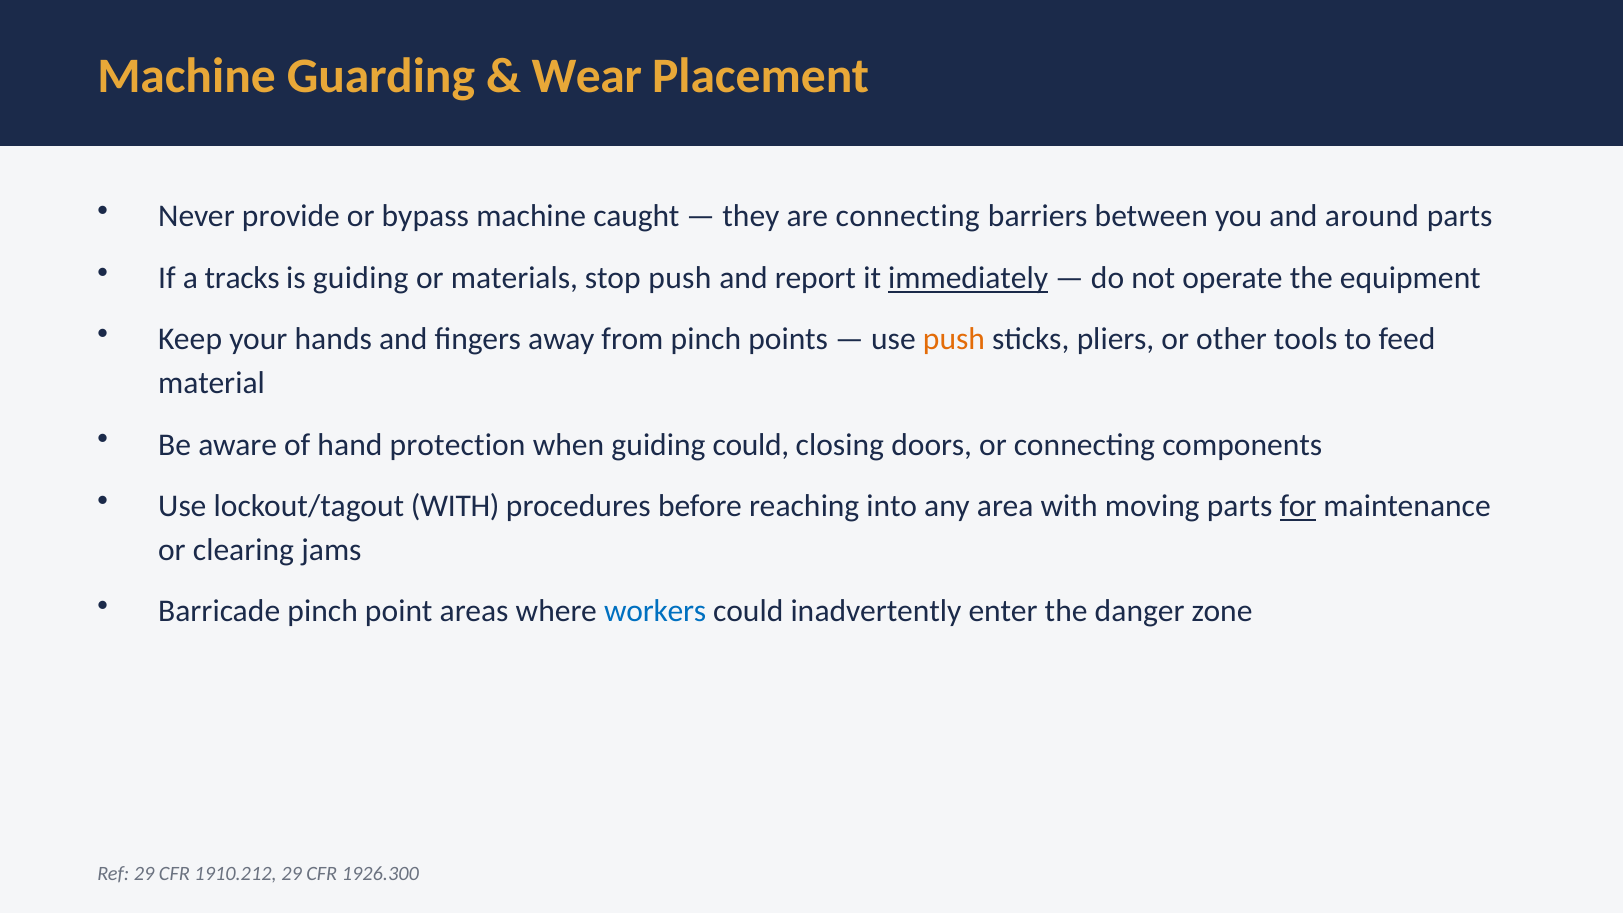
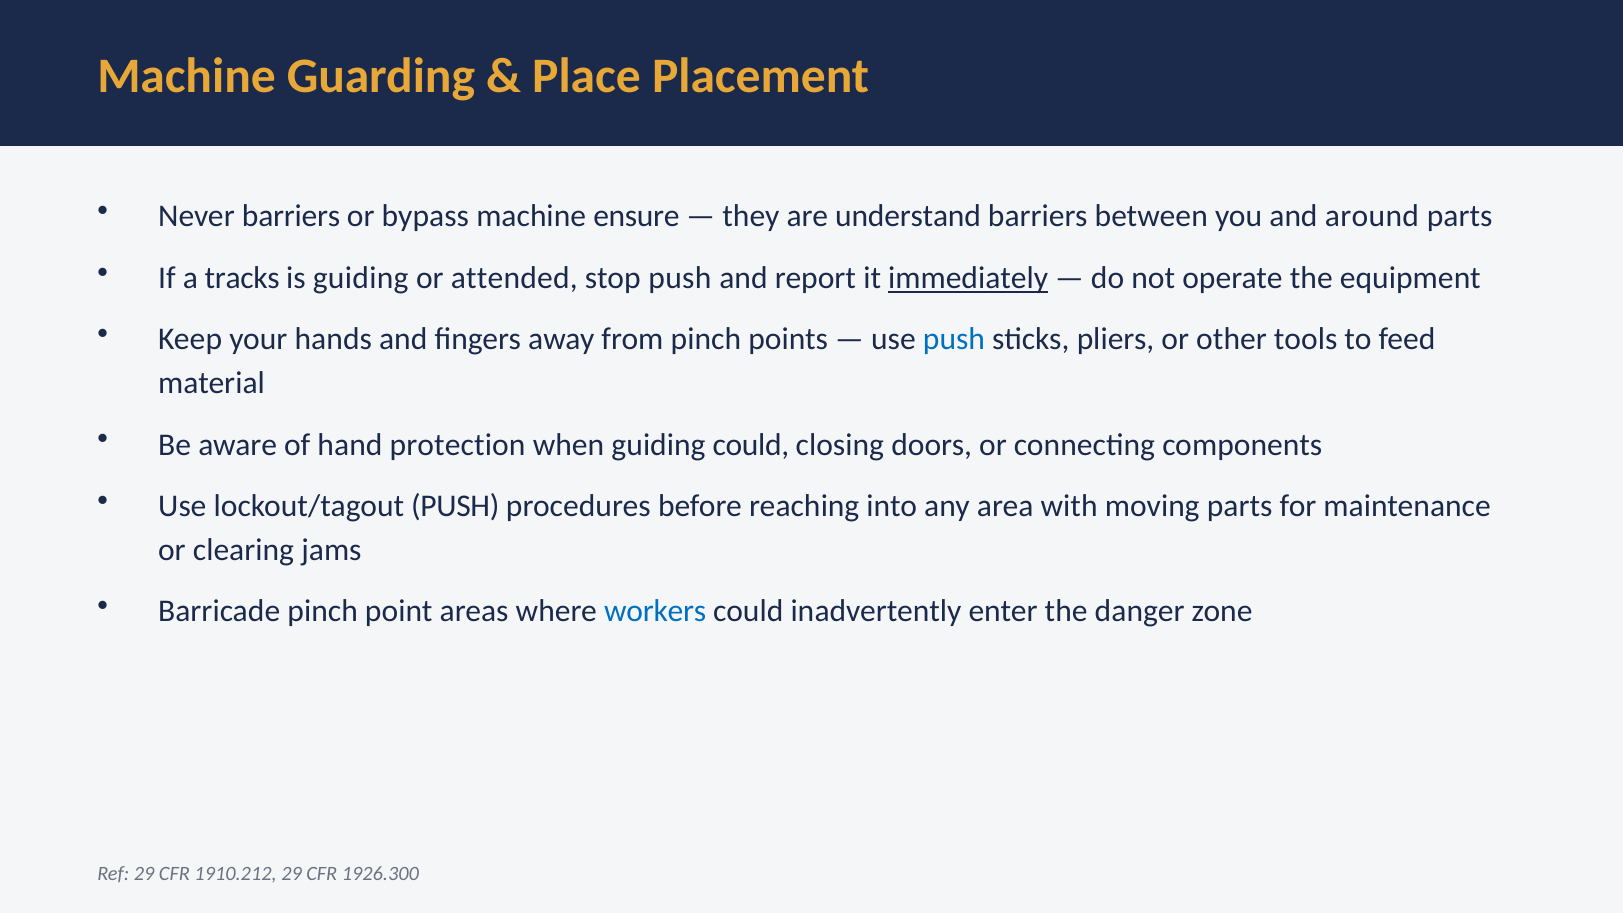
Wear: Wear -> Place
Never provide: provide -> barriers
caught: caught -> ensure
are connecting: connecting -> understand
materials: materials -> attended
push at (954, 340) colour: orange -> blue
lockout/tagout WITH: WITH -> PUSH
for underline: present -> none
